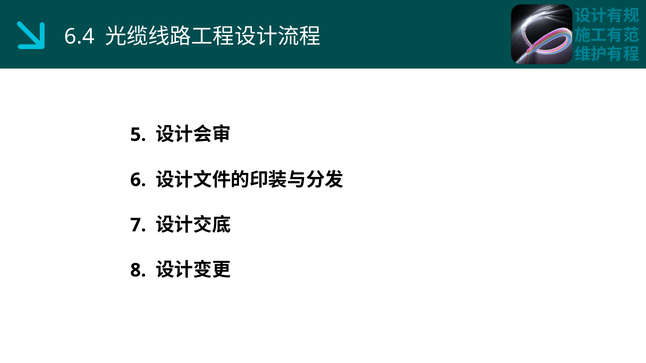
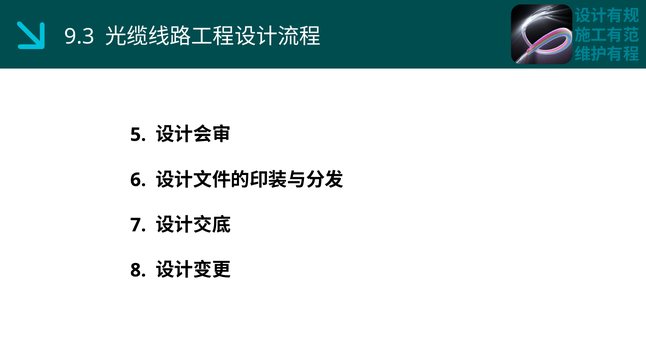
6.4: 6.4 -> 9.3
